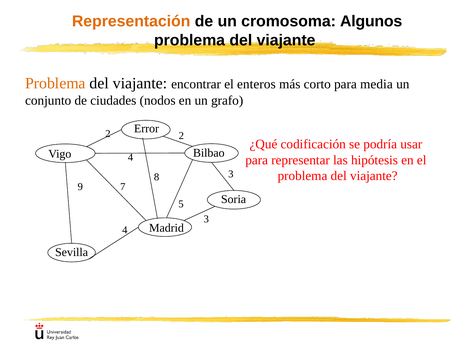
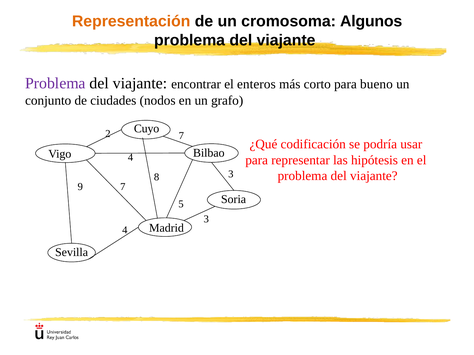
Problema at (55, 83) colour: orange -> purple
media: media -> bueno
Error: Error -> Cuyo
2 2: 2 -> 7
